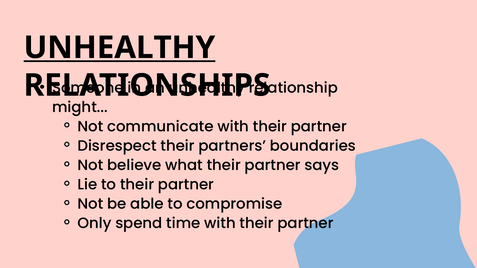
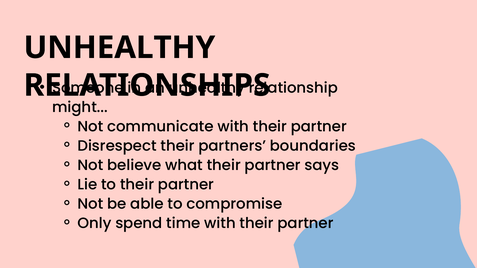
UNHEALTHY at (119, 48) underline: present -> none
